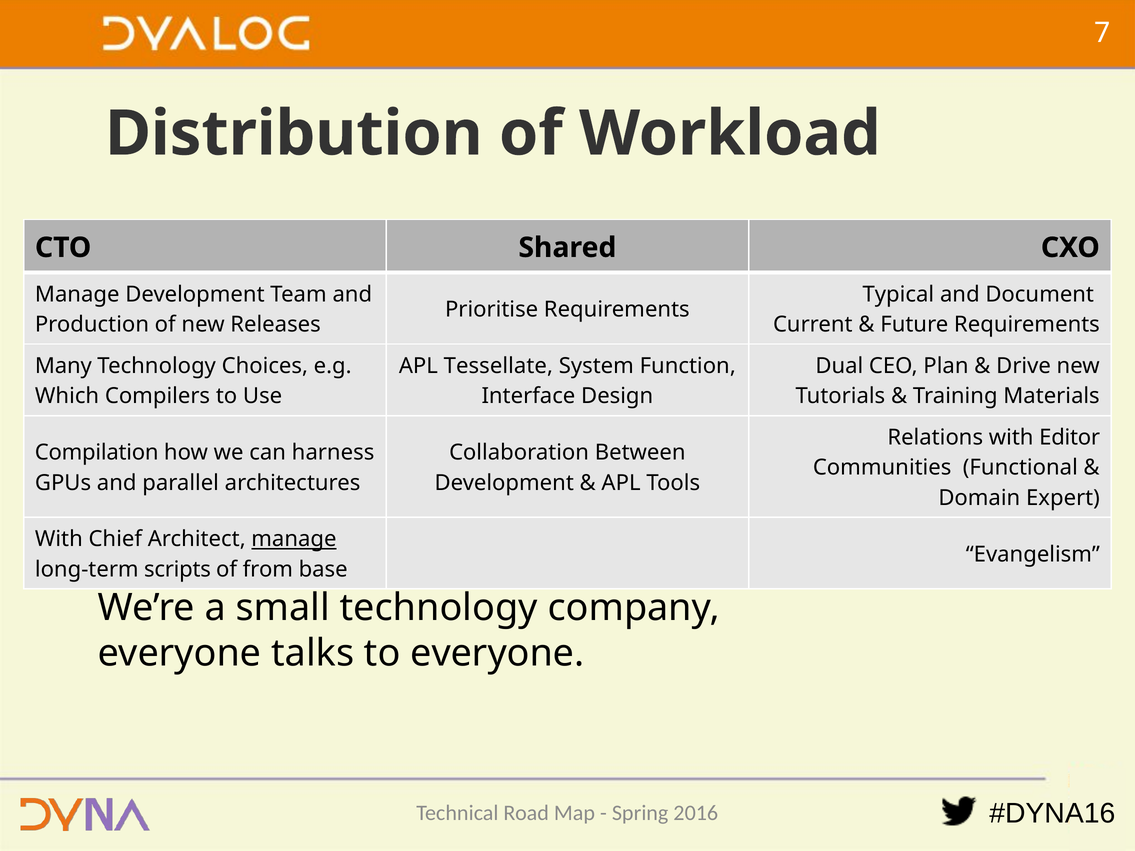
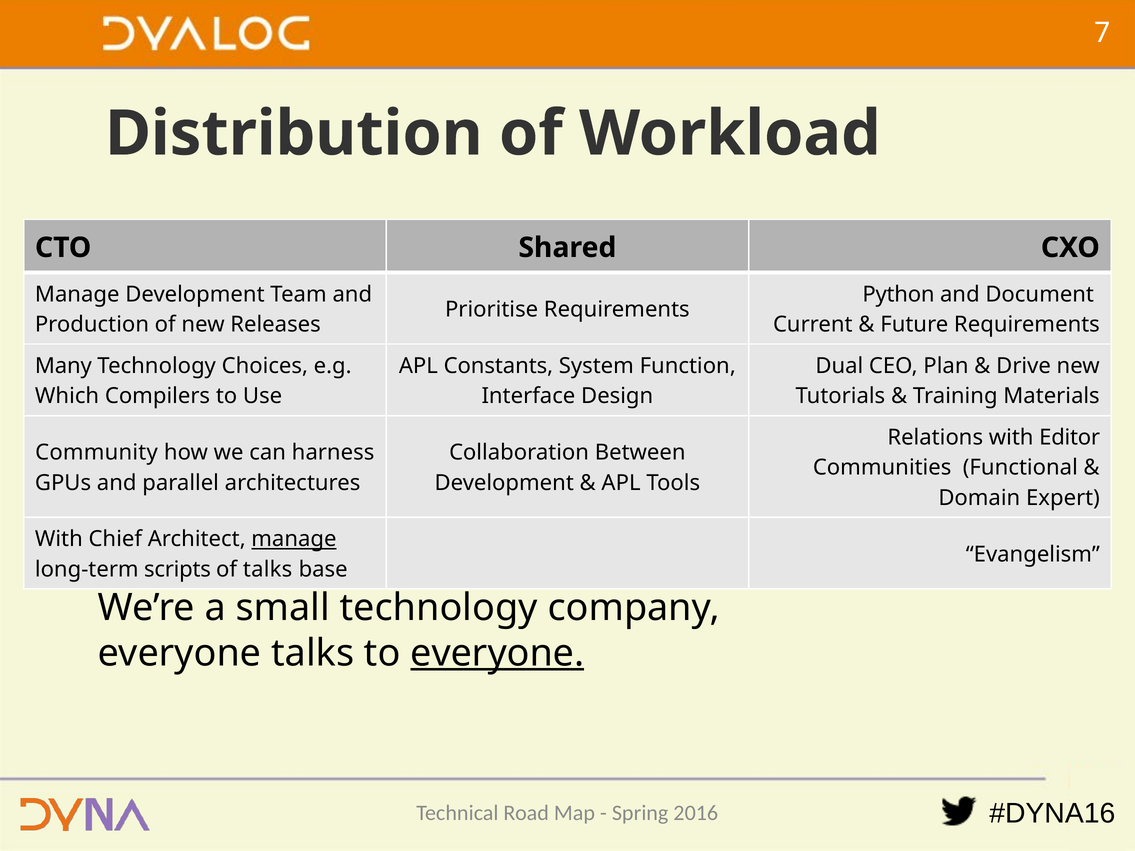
Typical: Typical -> Python
Tessellate: Tessellate -> Constants
Compilation: Compilation -> Community
of from: from -> talks
everyone at (497, 653) underline: none -> present
